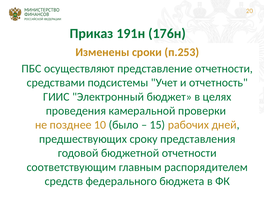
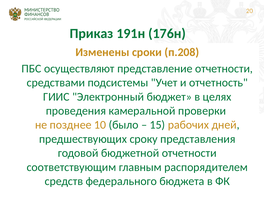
п.253: п.253 -> п.208
